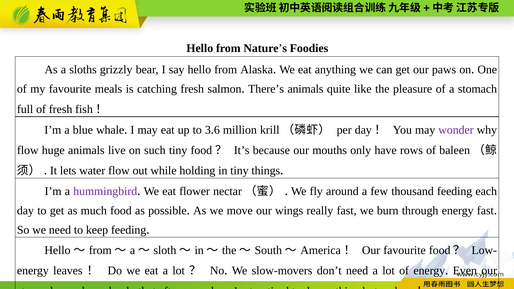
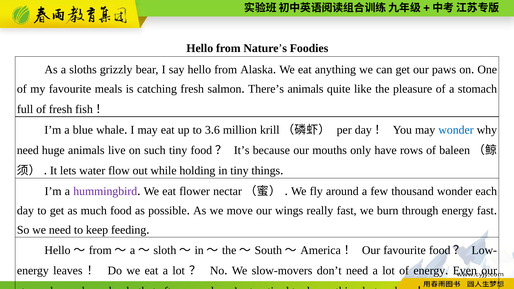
wonder at (456, 130) colour: purple -> blue
flow at (28, 150): flow -> need
thousand feeding: feeding -> wonder
